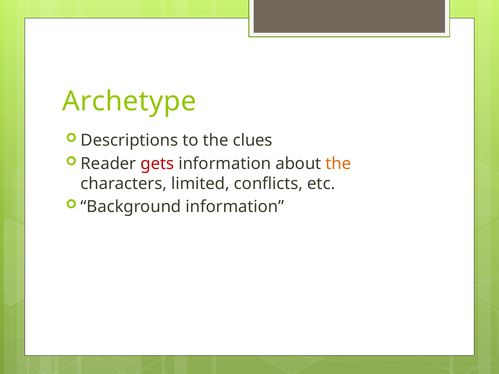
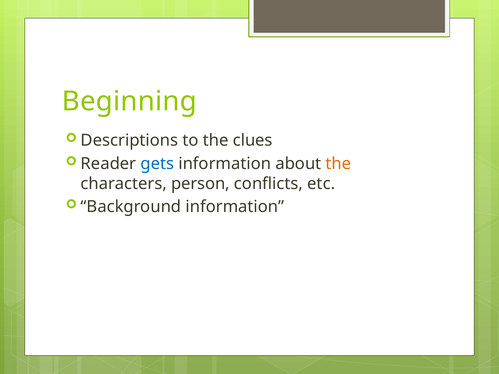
Archetype: Archetype -> Beginning
gets colour: red -> blue
limited: limited -> person
